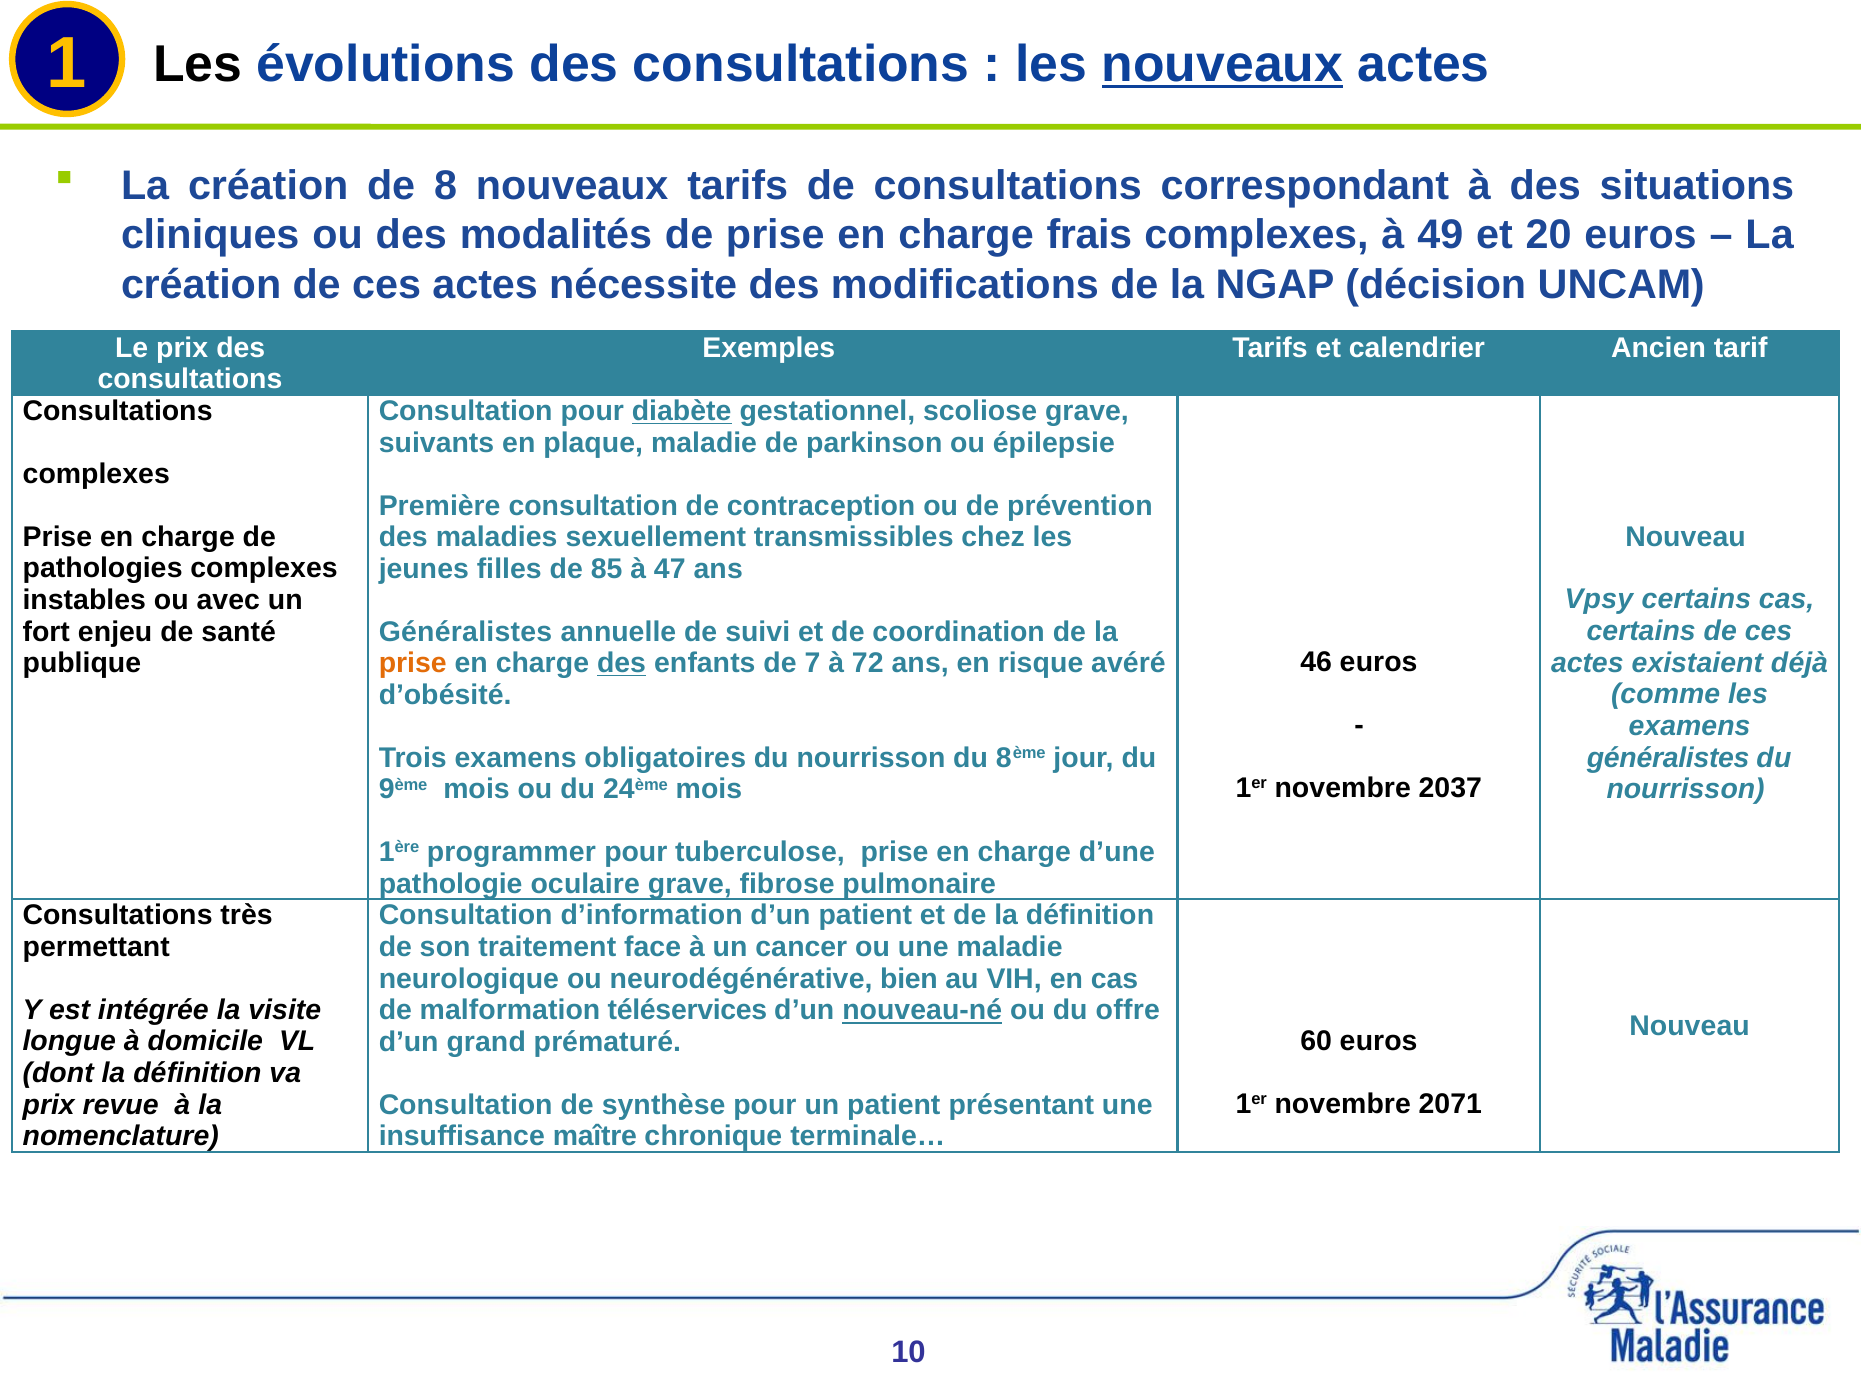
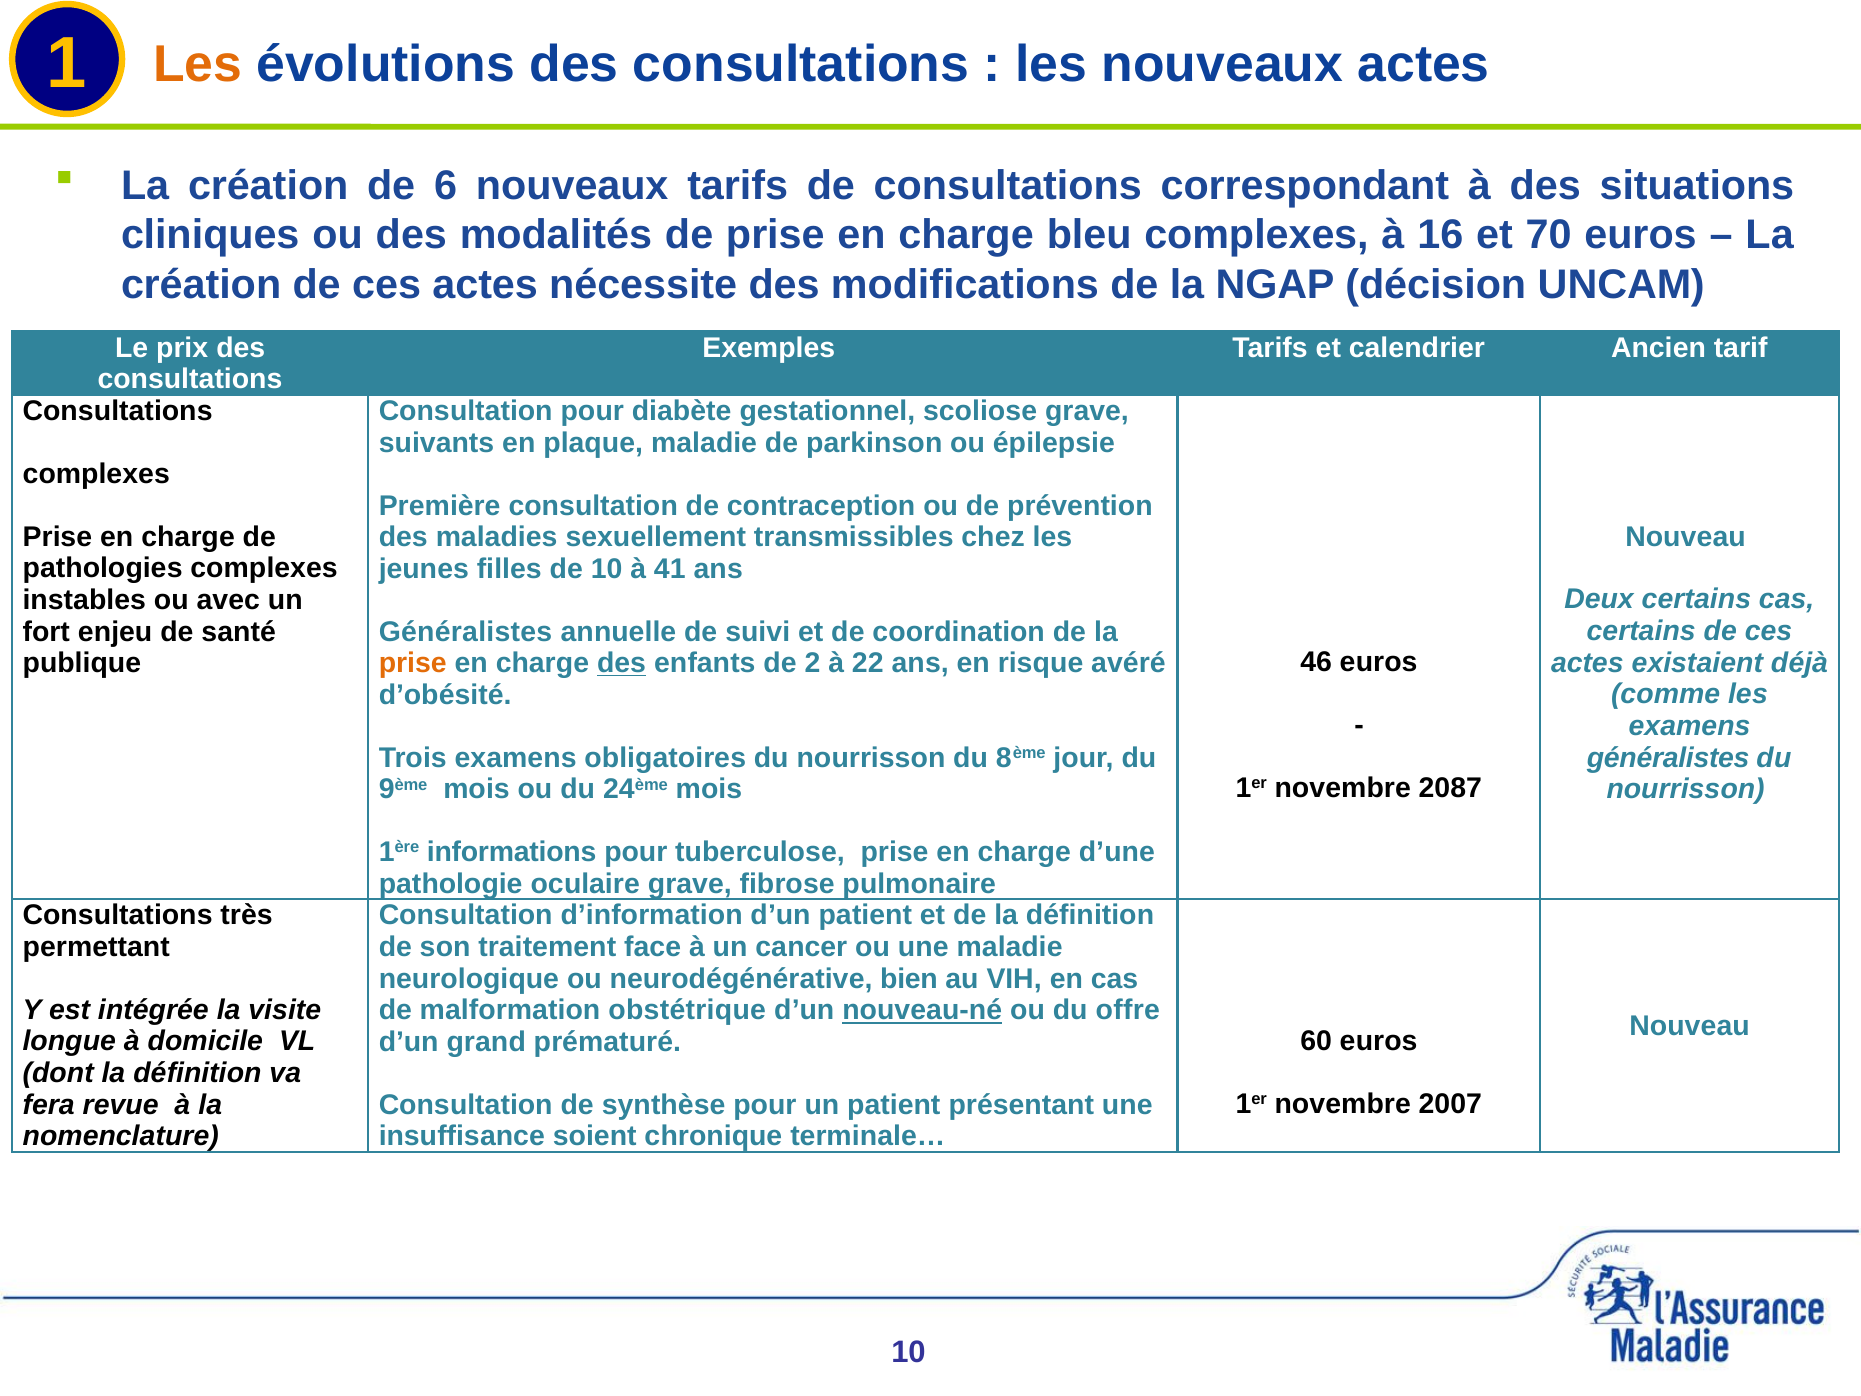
Les at (198, 64) colour: black -> orange
nouveaux at (1222, 64) underline: present -> none
8: 8 -> 6
frais: frais -> bleu
49: 49 -> 16
20: 20 -> 70
diabète underline: present -> none
de 85: 85 -> 10
47: 47 -> 41
Vpsy: Vpsy -> Deux
7: 7 -> 2
72: 72 -> 22
2037: 2037 -> 2087
programmer: programmer -> informations
téléservices: téléservices -> obstétrique
2071: 2071 -> 2007
prix at (49, 1105): prix -> fera
maître: maître -> soient
